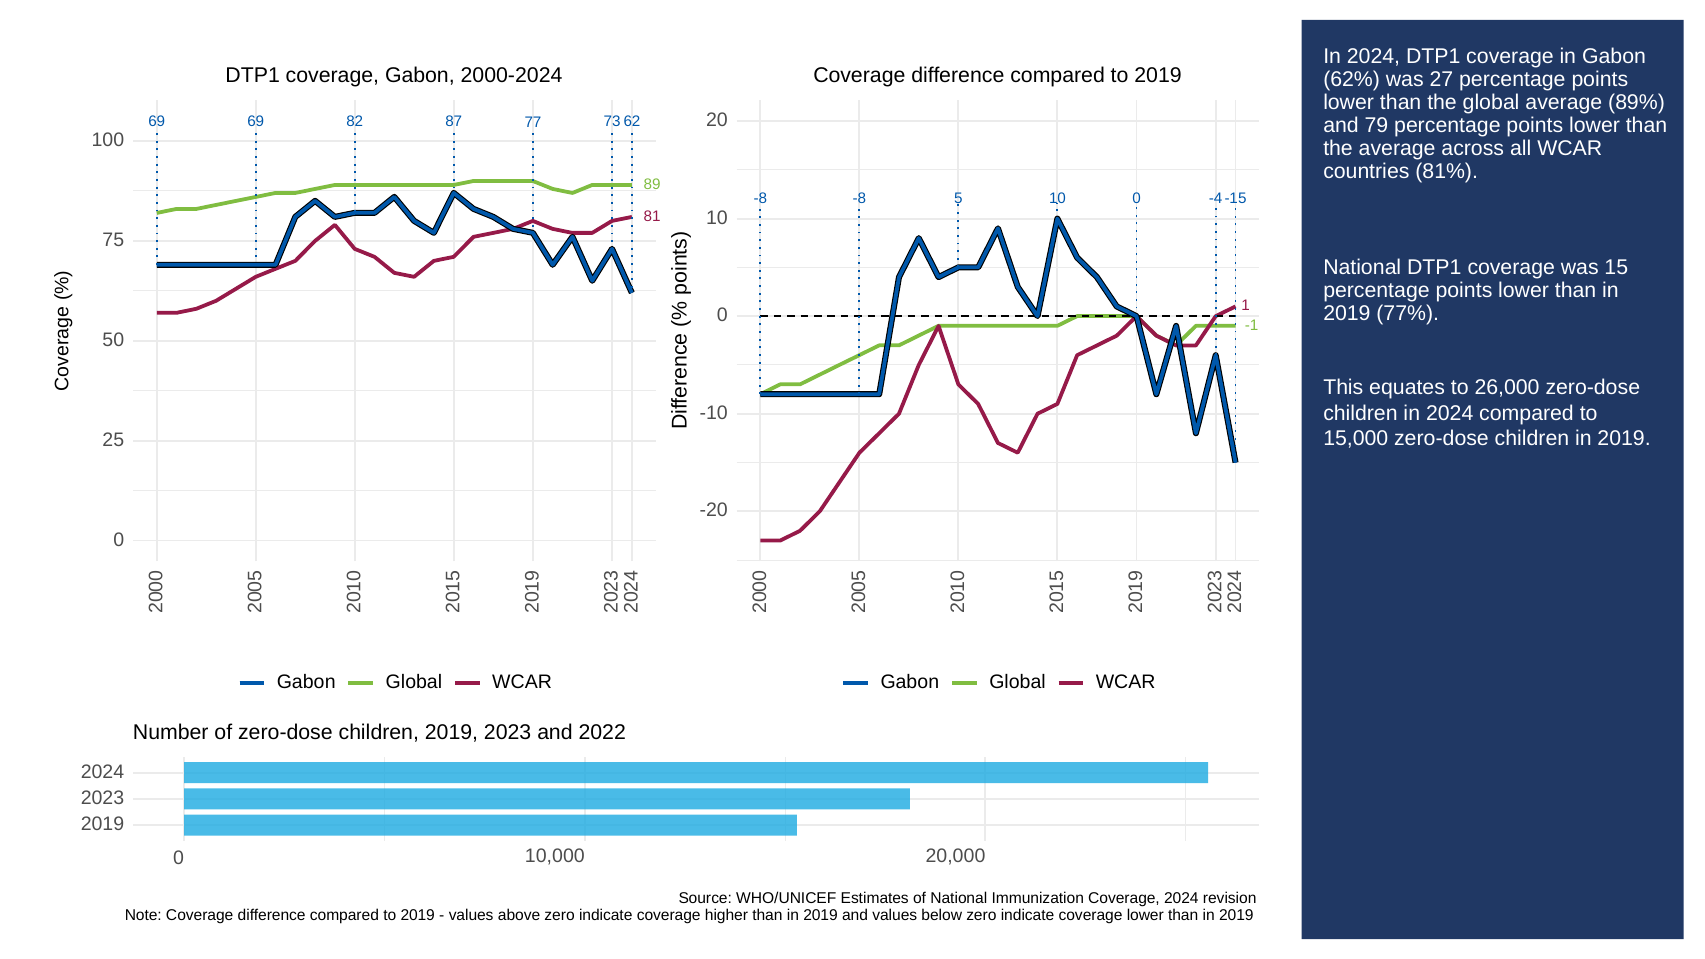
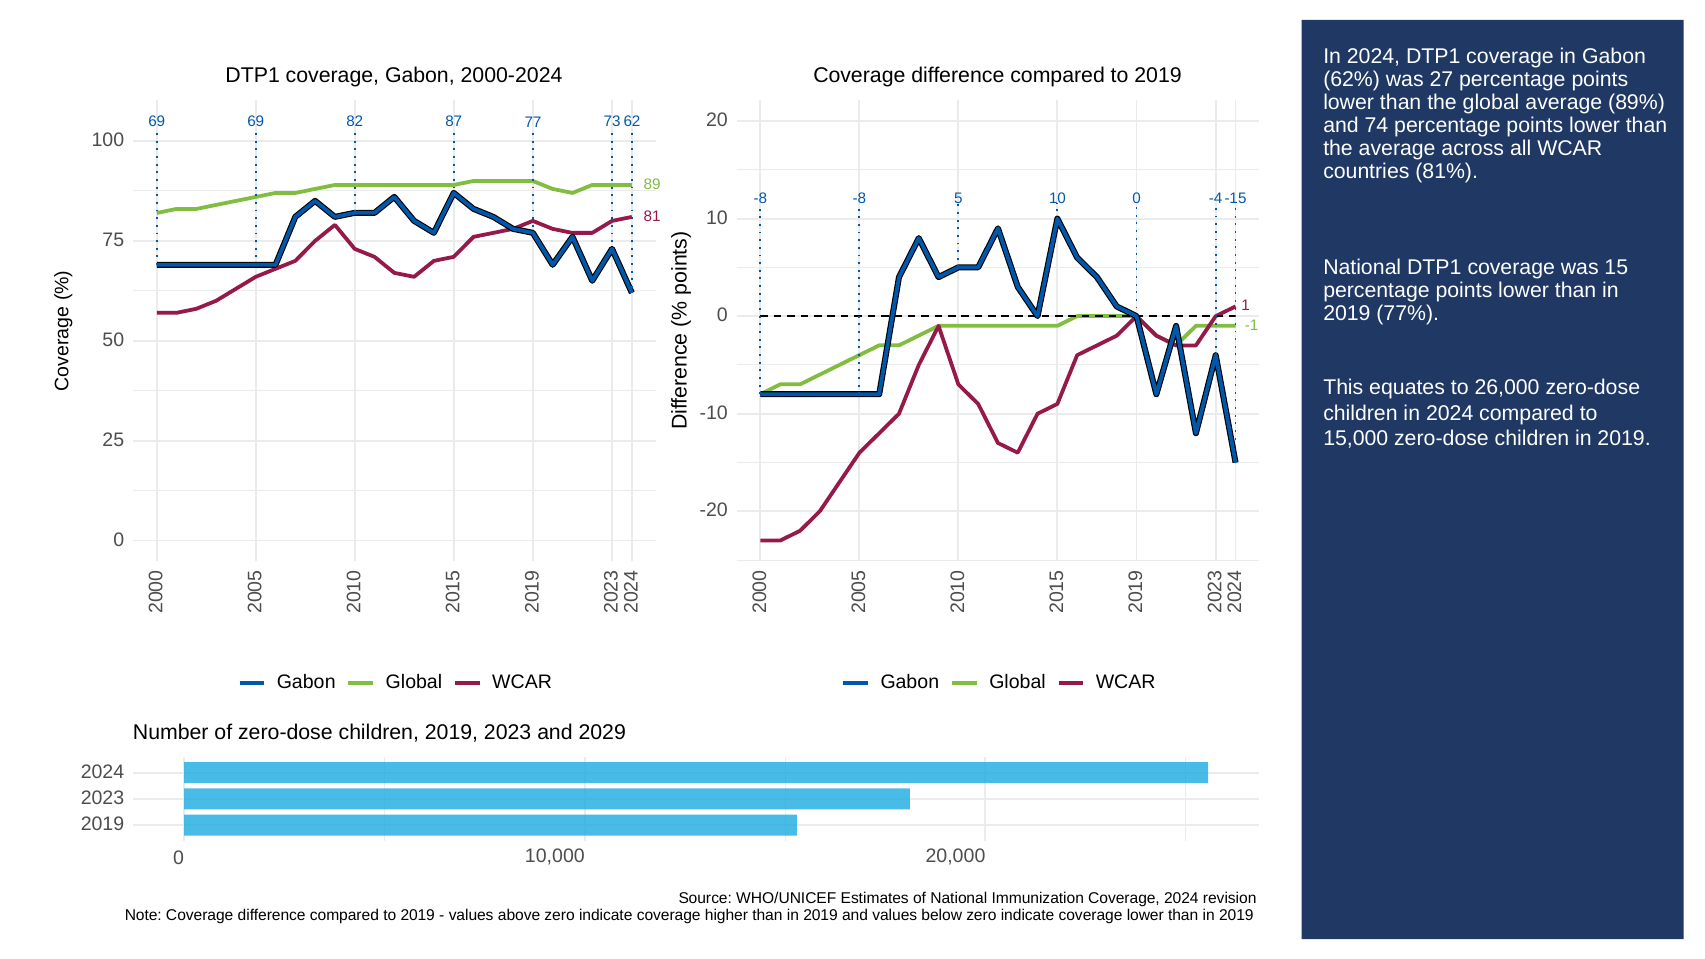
79: 79 -> 74
2022: 2022 -> 2029
